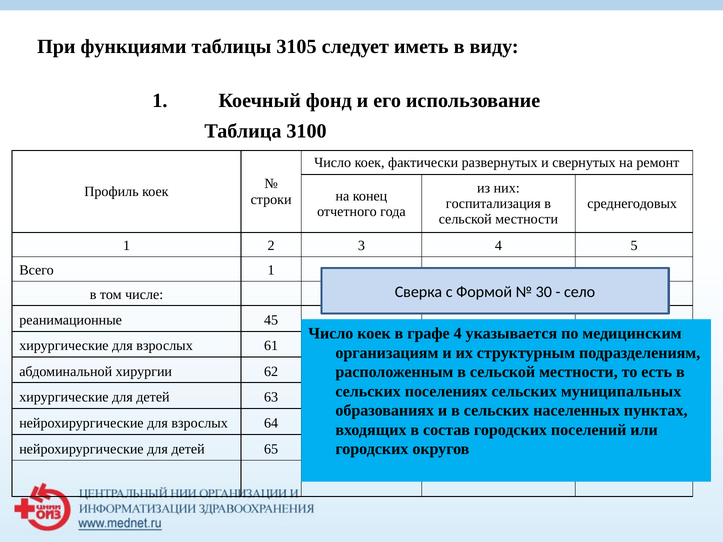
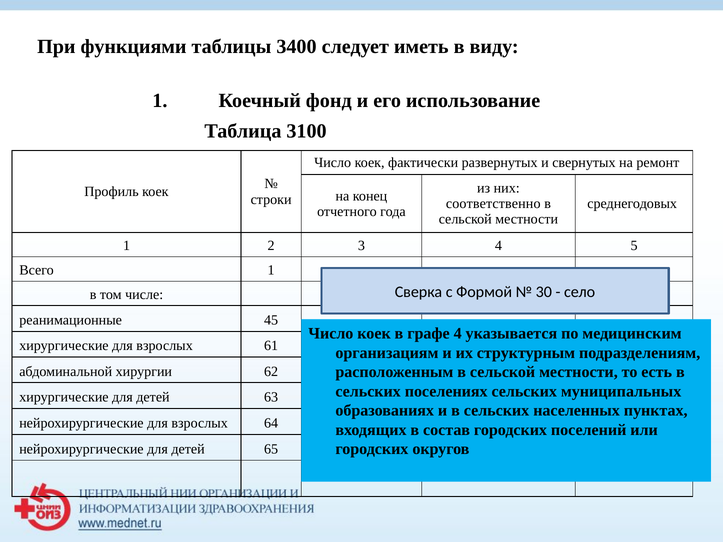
3105: 3105 -> 3400
госпитализация: госпитализация -> соответственно
